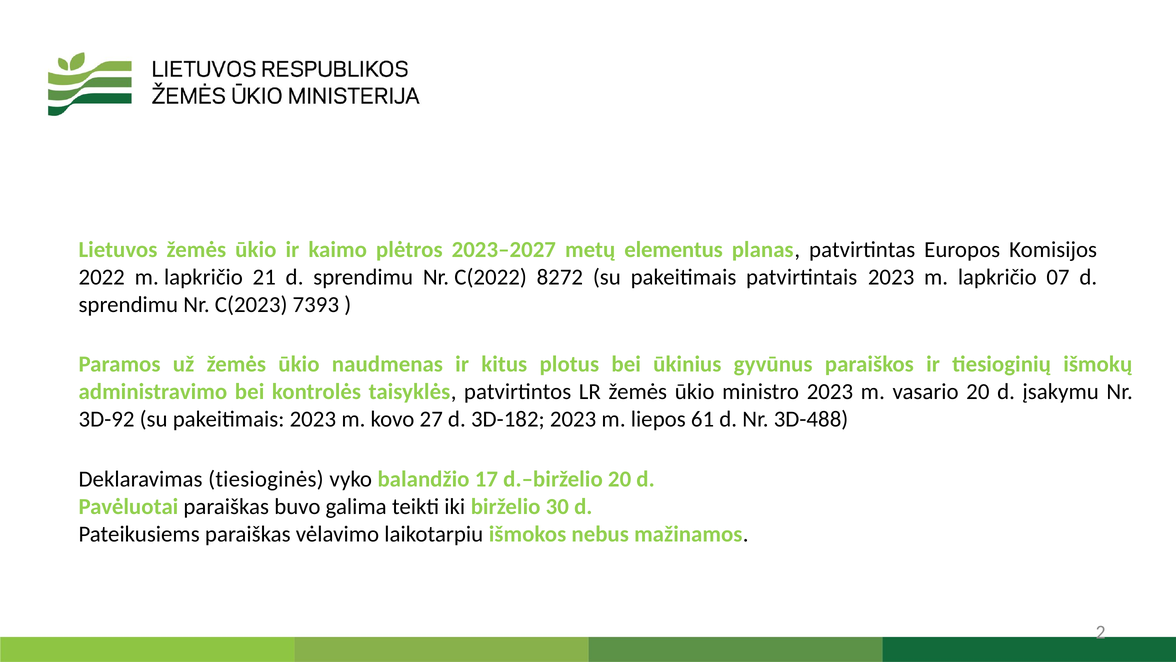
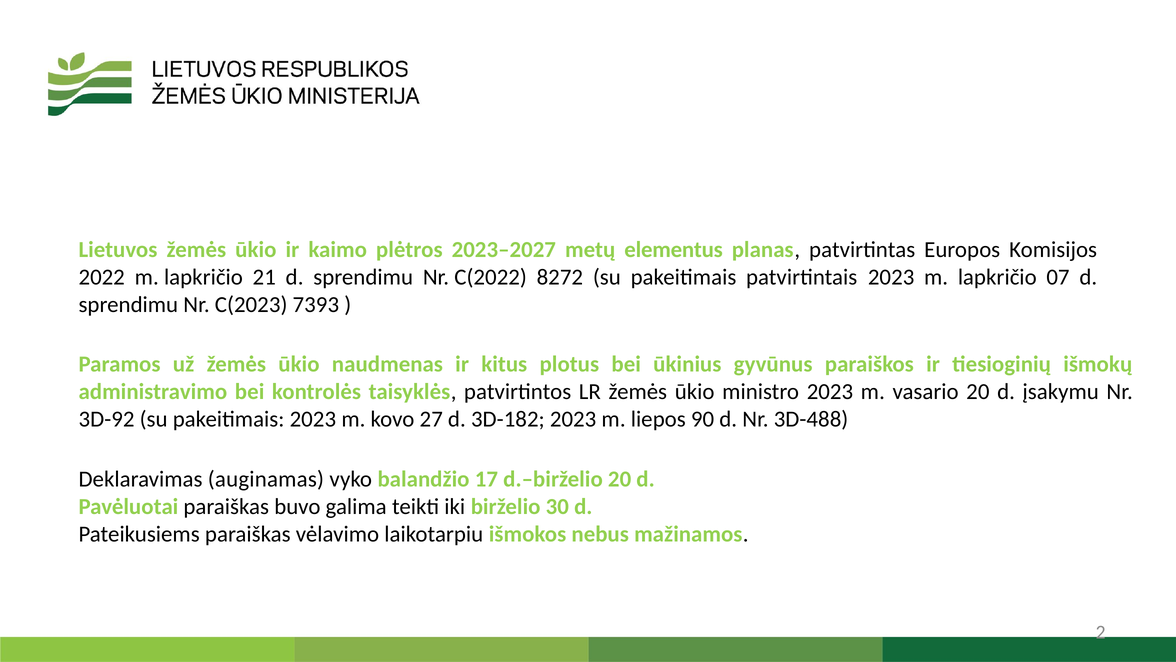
61: 61 -> 90
tiesioginės: tiesioginės -> auginamas
